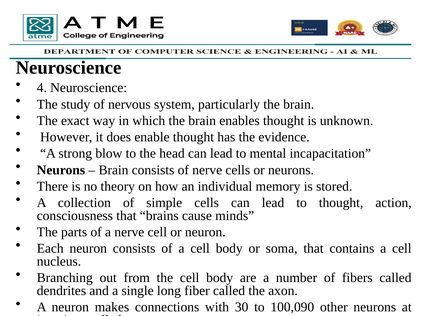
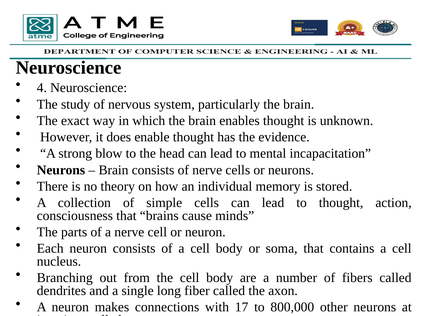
30: 30 -> 17
100,090: 100,090 -> 800,000
